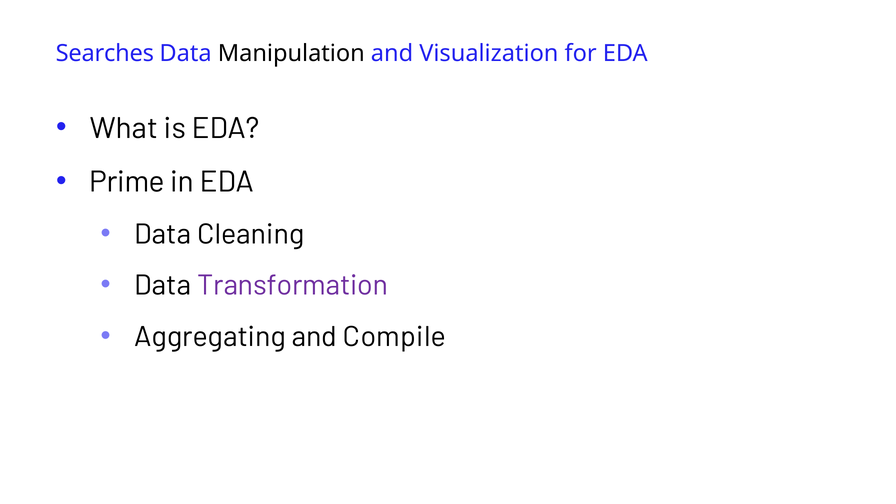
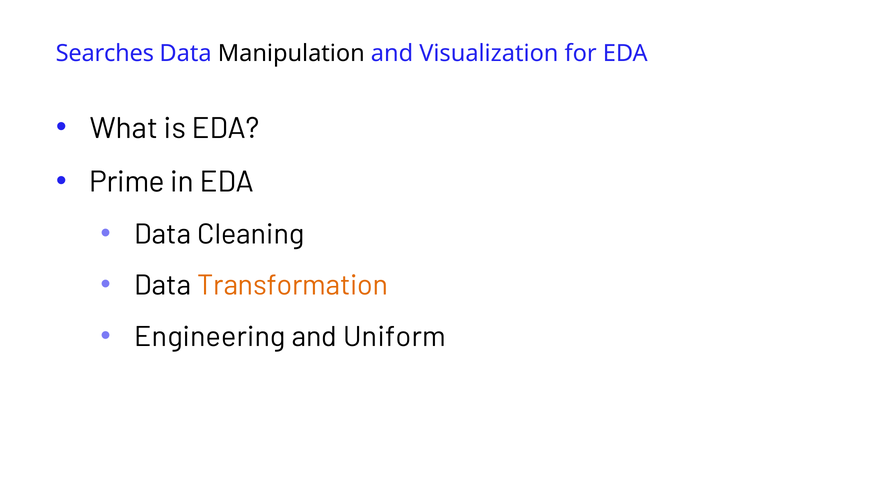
Transformation colour: purple -> orange
Aggregating: Aggregating -> Engineering
Compile: Compile -> Uniform
